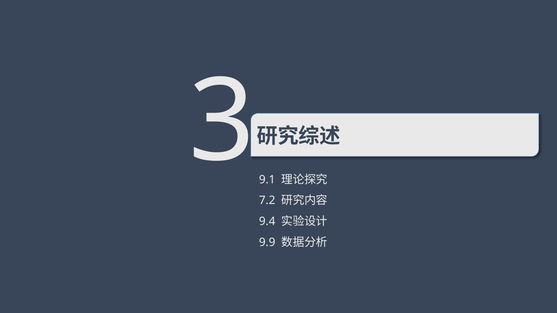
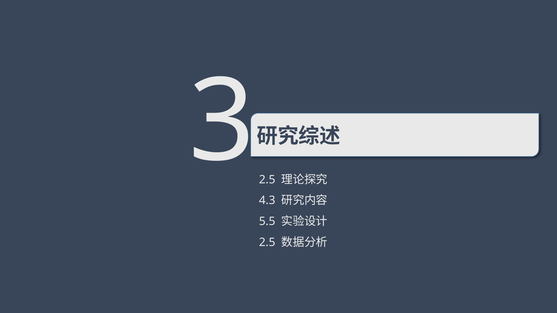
9.1 at (267, 180): 9.1 -> 2.5
7.2: 7.2 -> 4.3
9.4: 9.4 -> 5.5
9.9 at (267, 242): 9.9 -> 2.5
